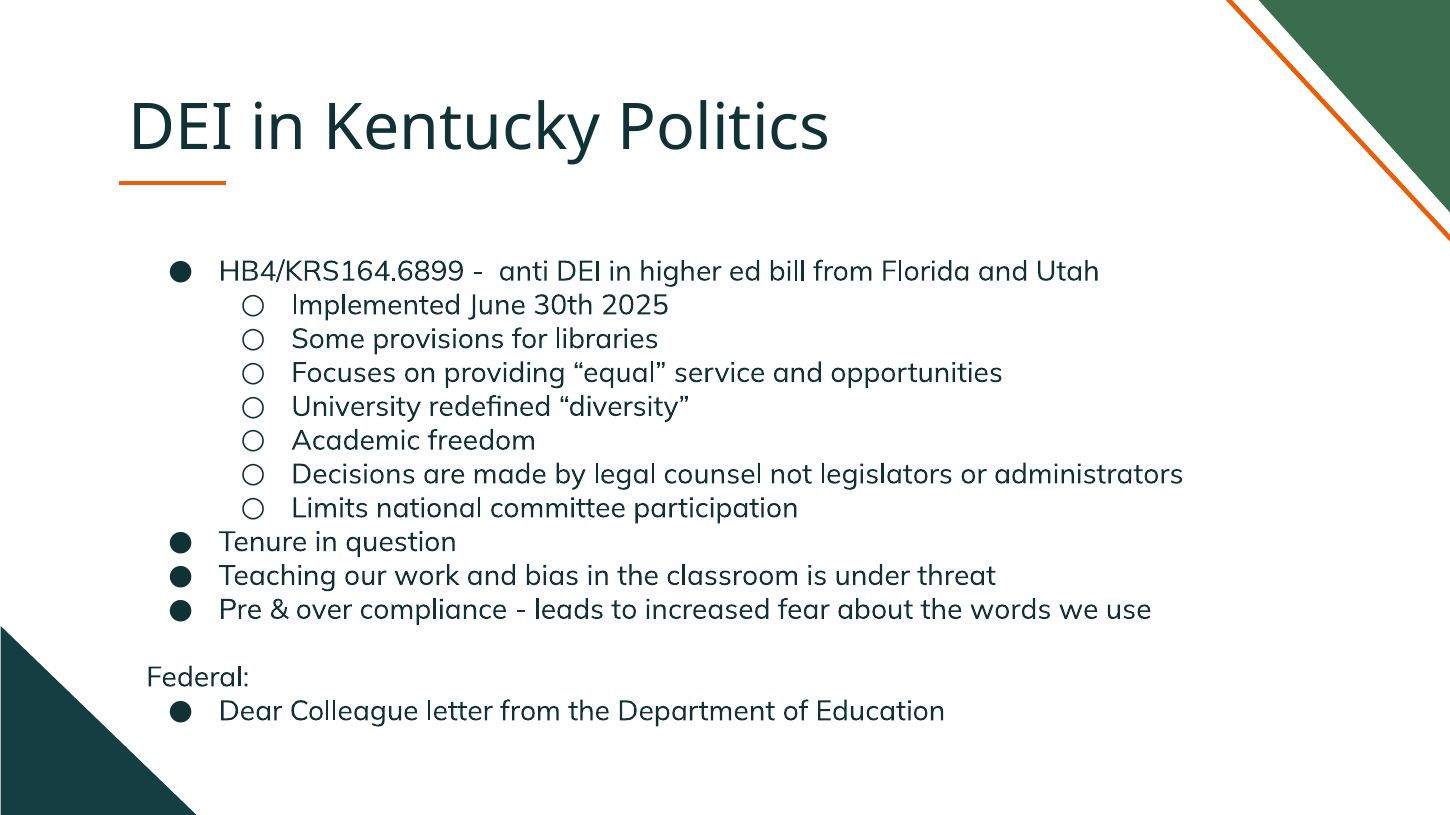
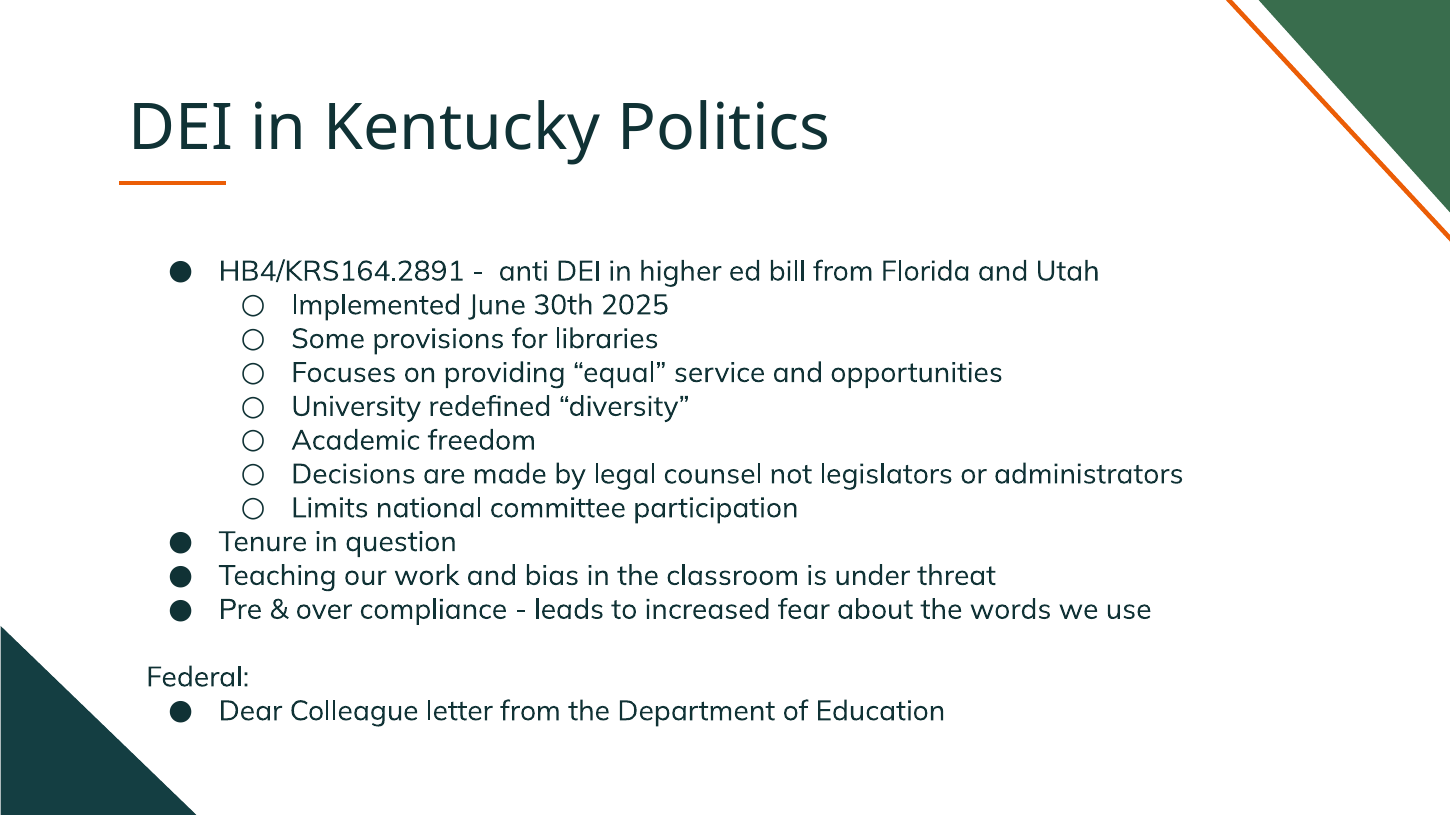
HB4/KRS164.6899: HB4/KRS164.6899 -> HB4/KRS164.2891
